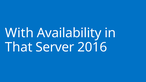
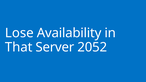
With: With -> Lose
2016: 2016 -> 2052
